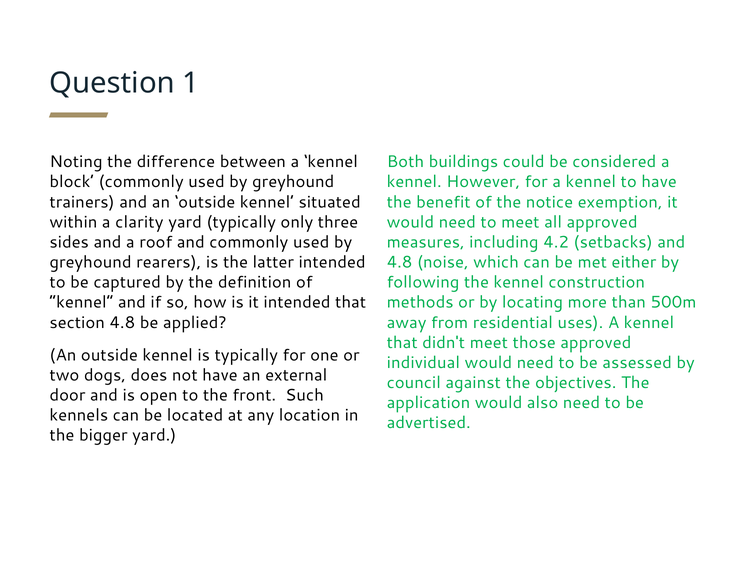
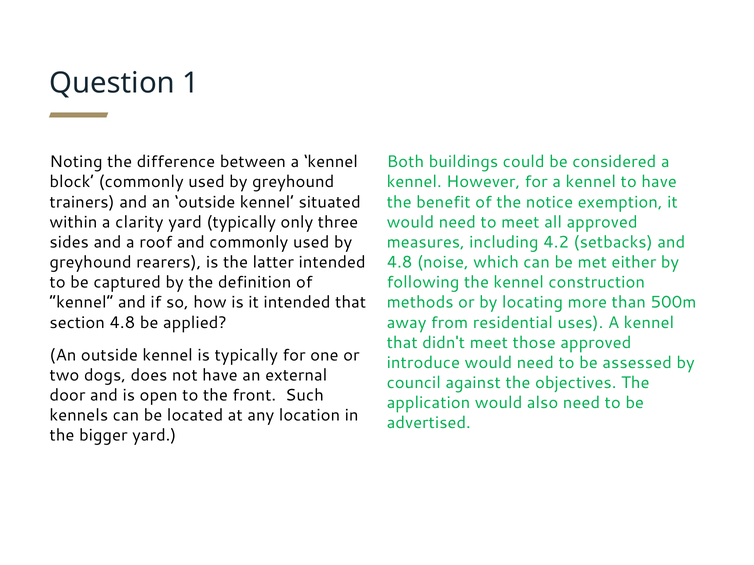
individual: individual -> introduce
